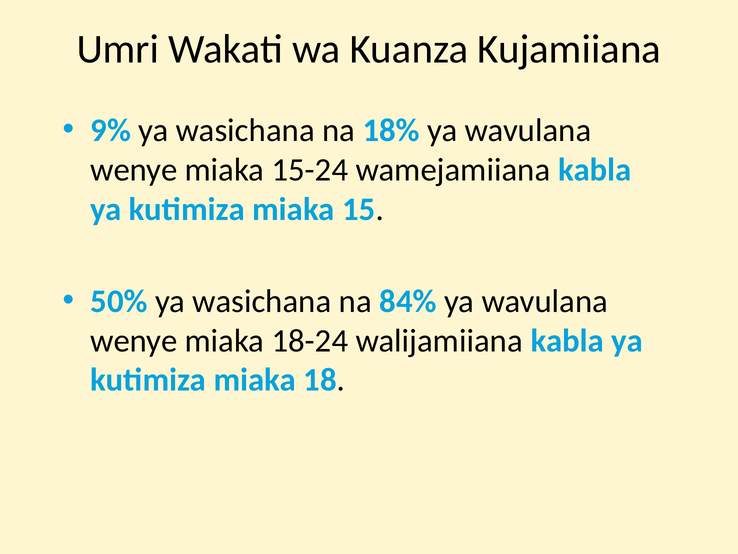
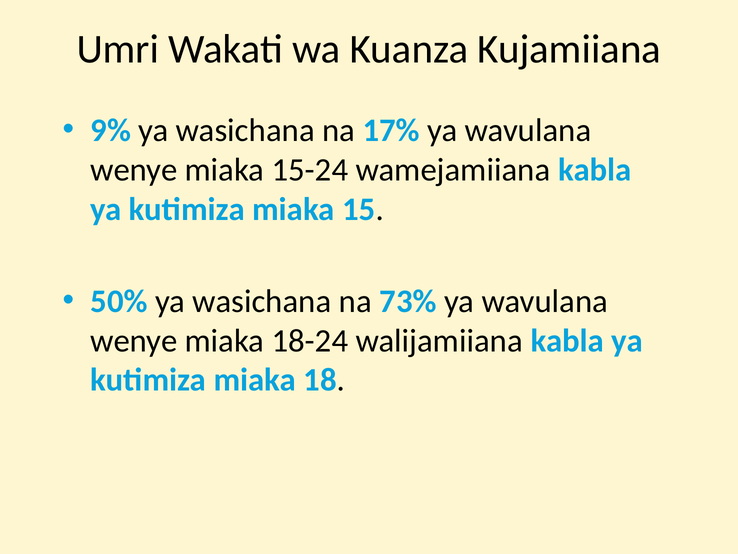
18%: 18% -> 17%
84%: 84% -> 73%
